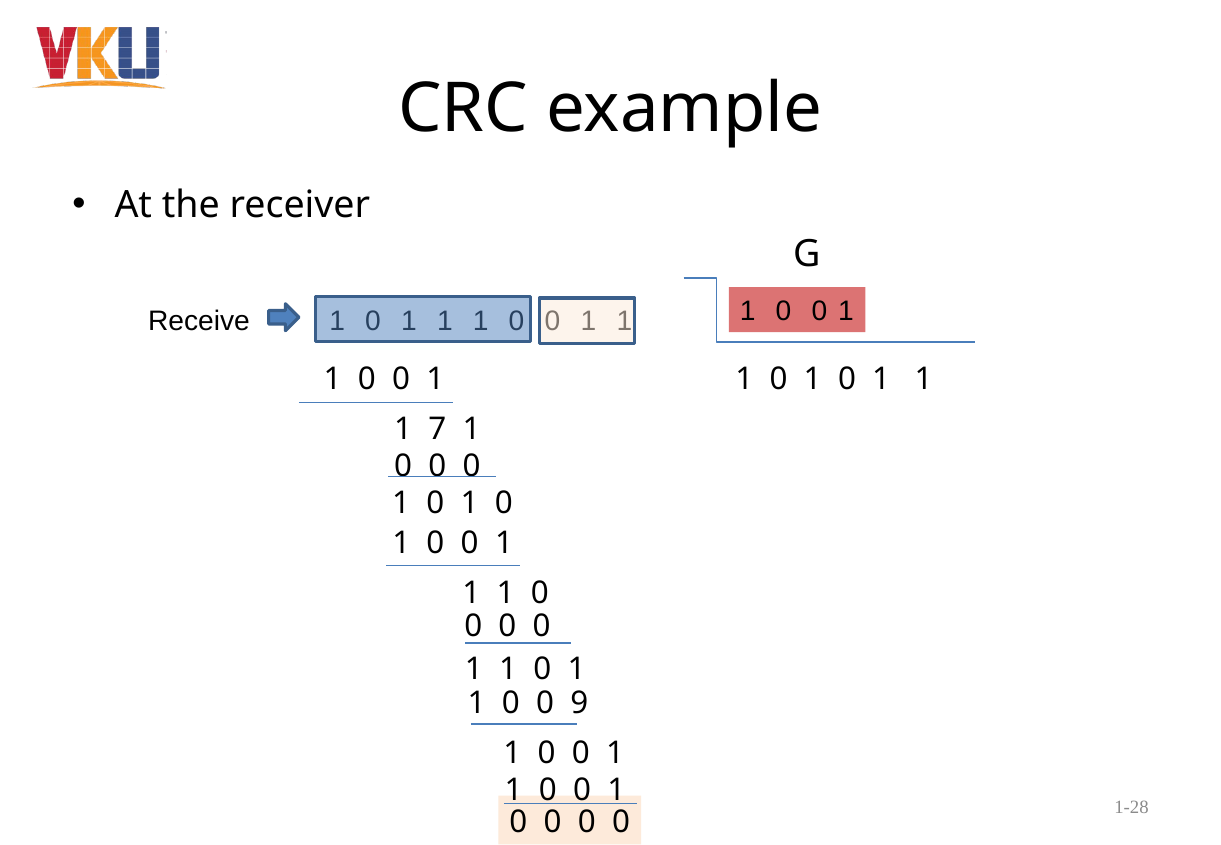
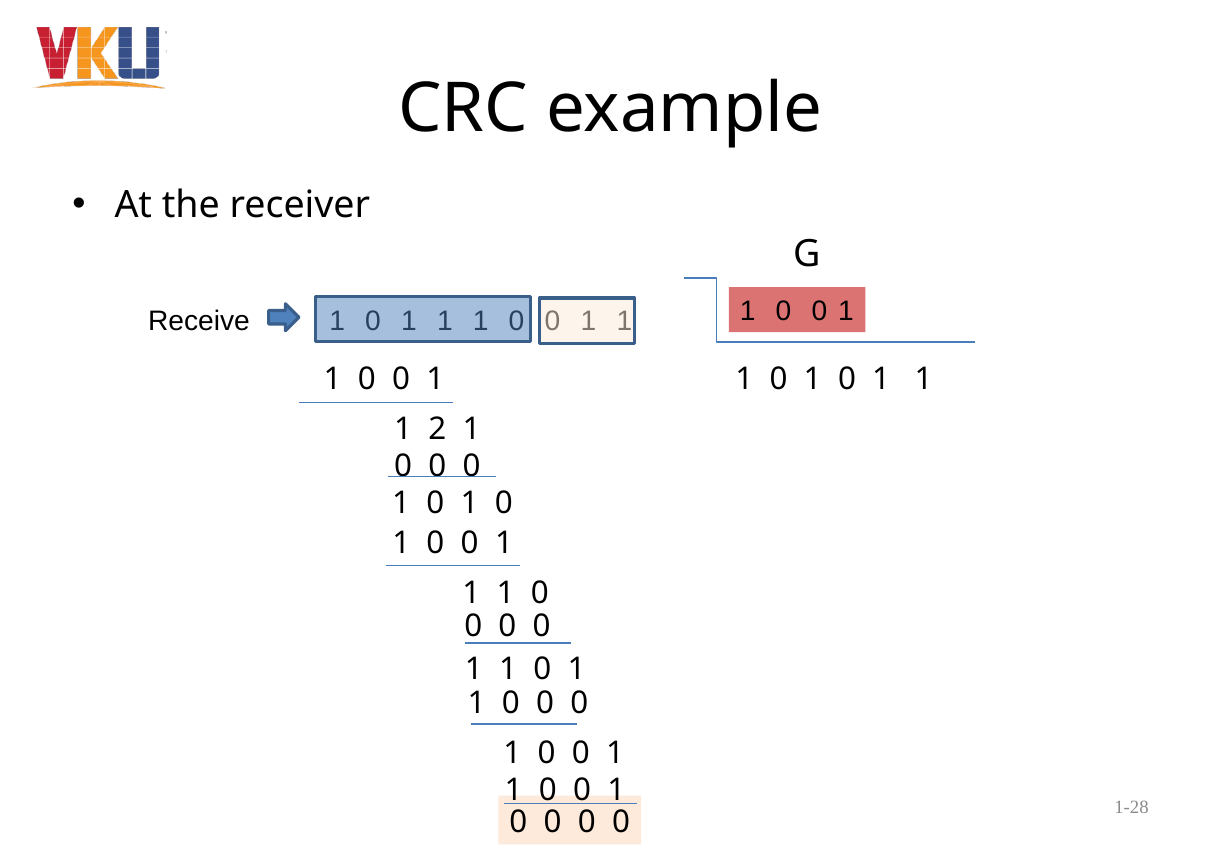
7: 7 -> 2
9 at (579, 704): 9 -> 0
